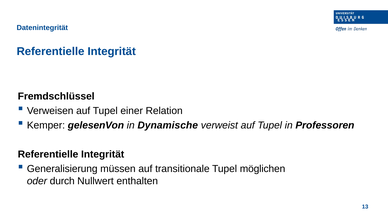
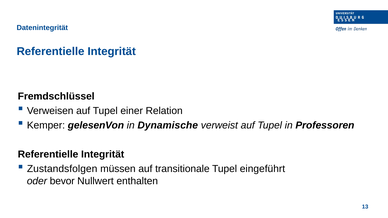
Generalisierung: Generalisierung -> Zustandsfolgen
möglichen: möglichen -> eingeführt
durch: durch -> bevor
